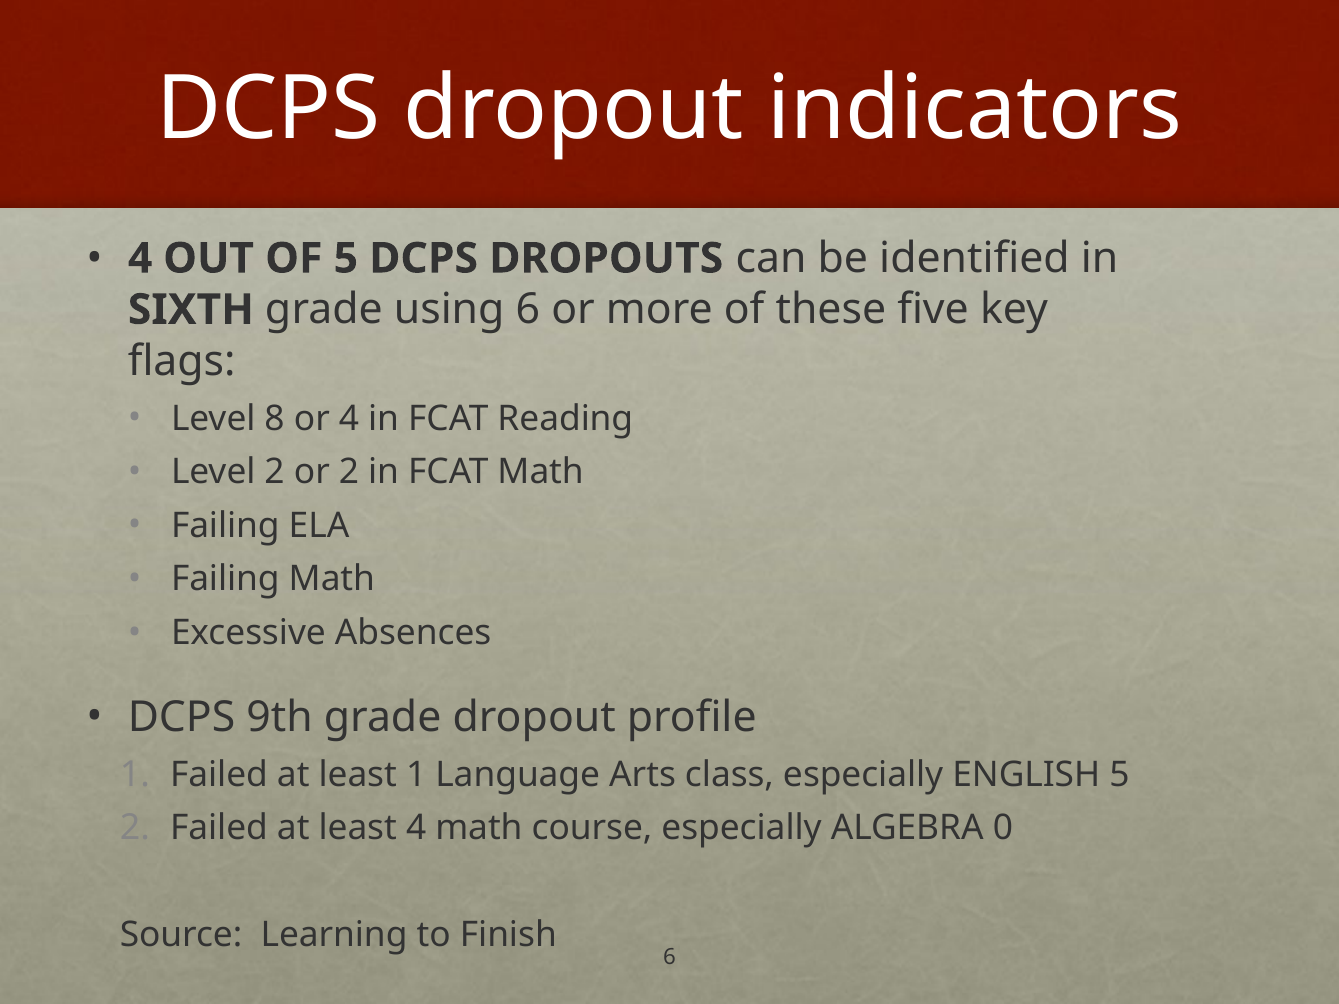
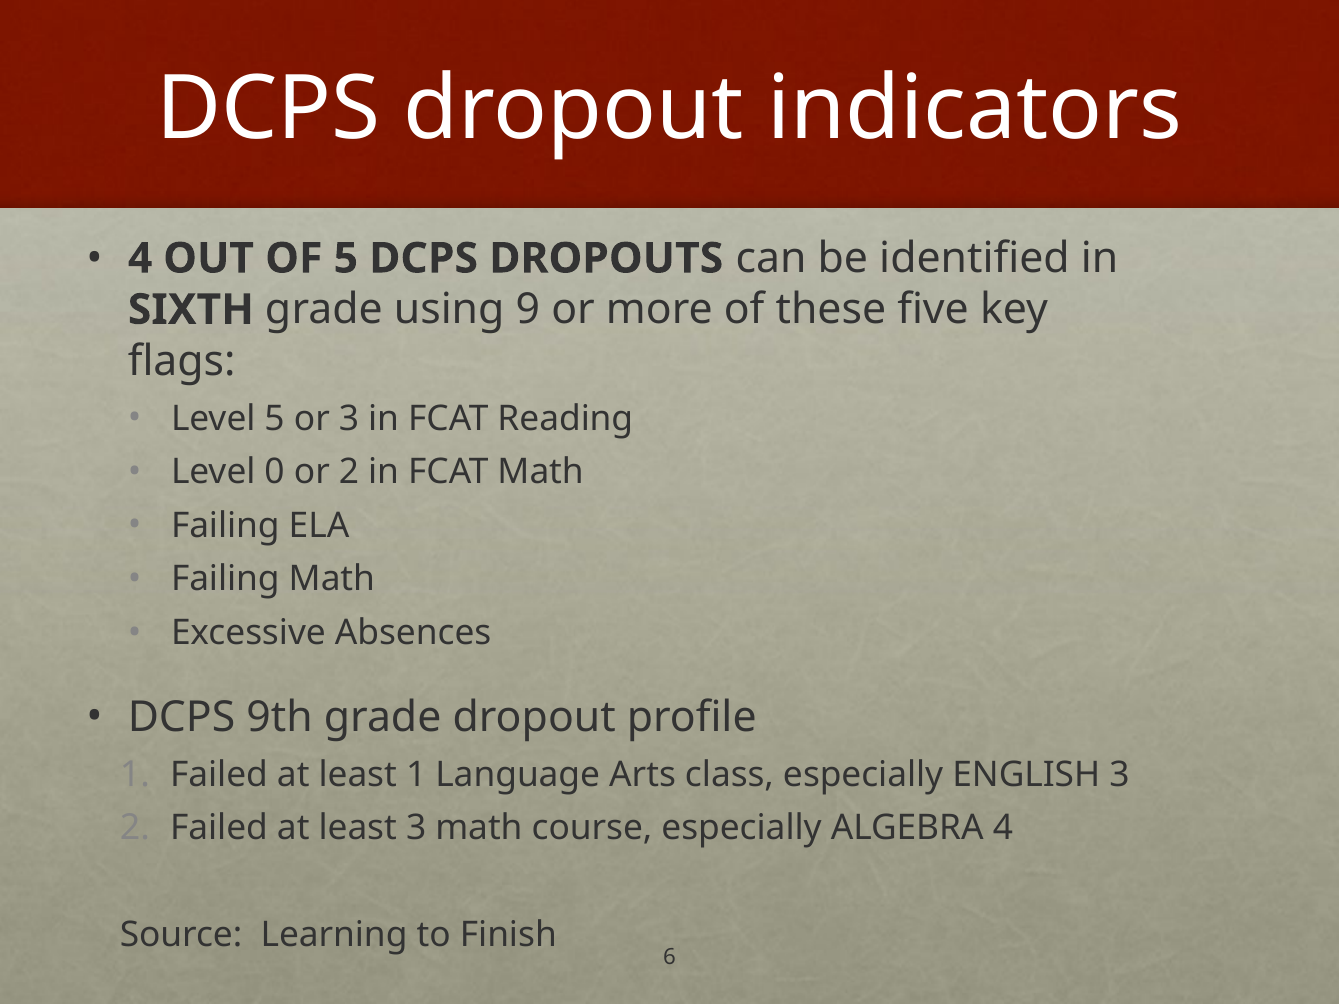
using 6: 6 -> 9
Level 8: 8 -> 5
or 4: 4 -> 3
Level 2: 2 -> 0
ENGLISH 5: 5 -> 3
least 4: 4 -> 3
ALGEBRA 0: 0 -> 4
